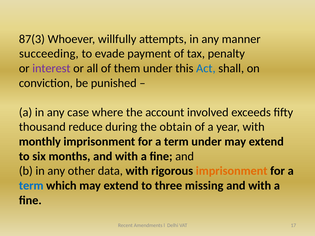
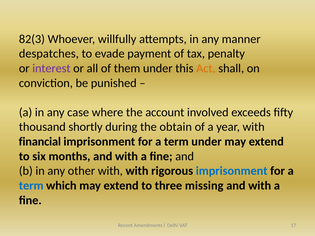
87(3: 87(3 -> 82(3
succeeding: succeeding -> despatches
Act colour: blue -> orange
reduce: reduce -> shortly
monthly: monthly -> financial
other data: data -> with
imprisonment at (232, 171) colour: orange -> blue
